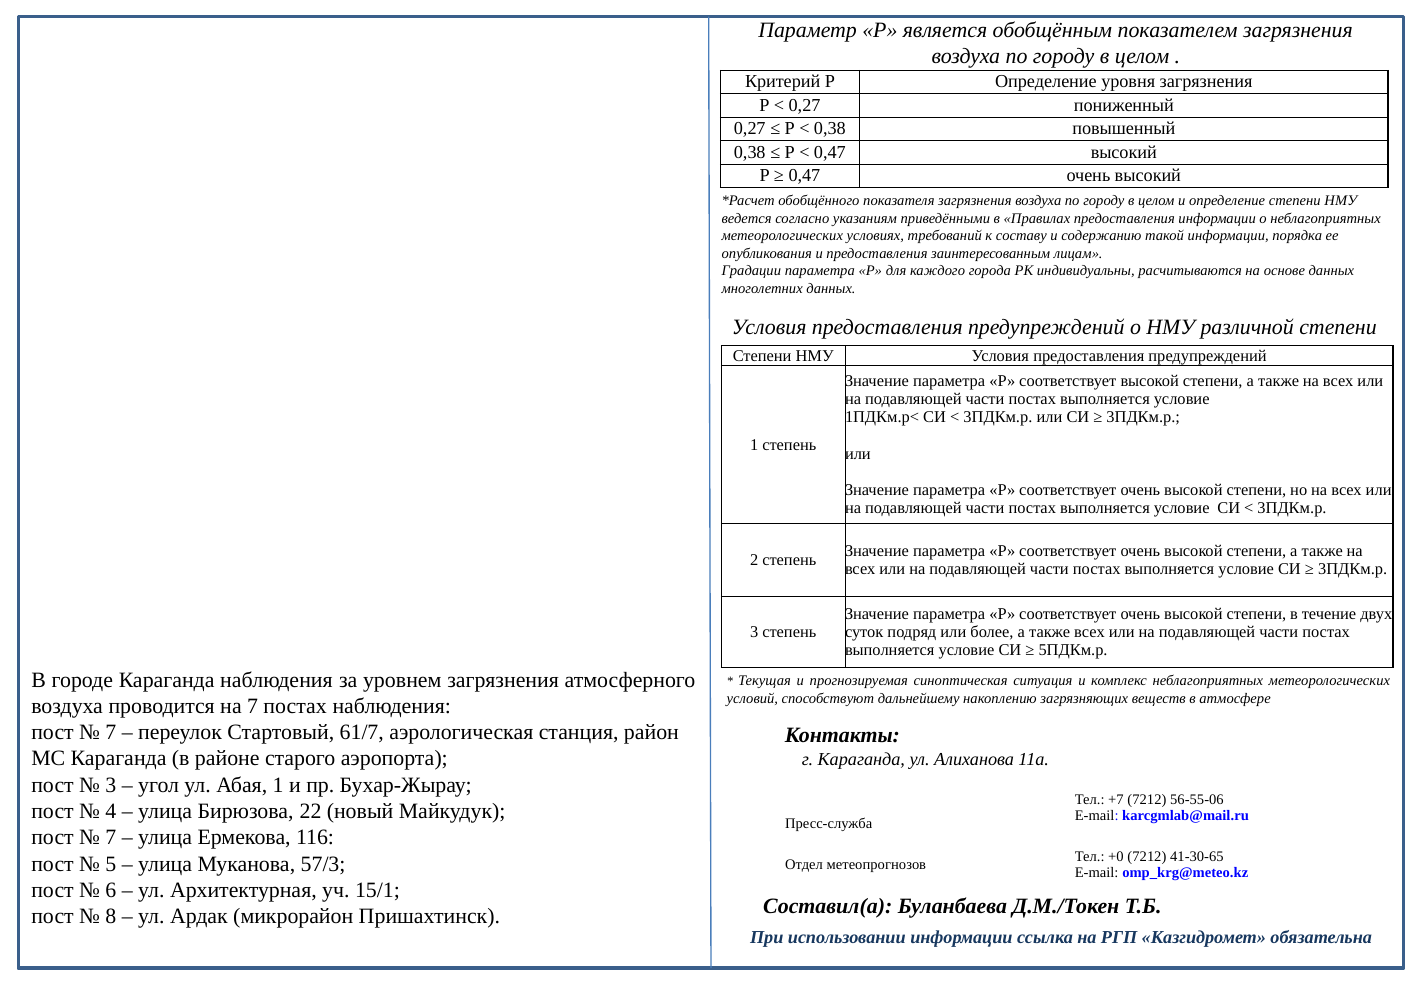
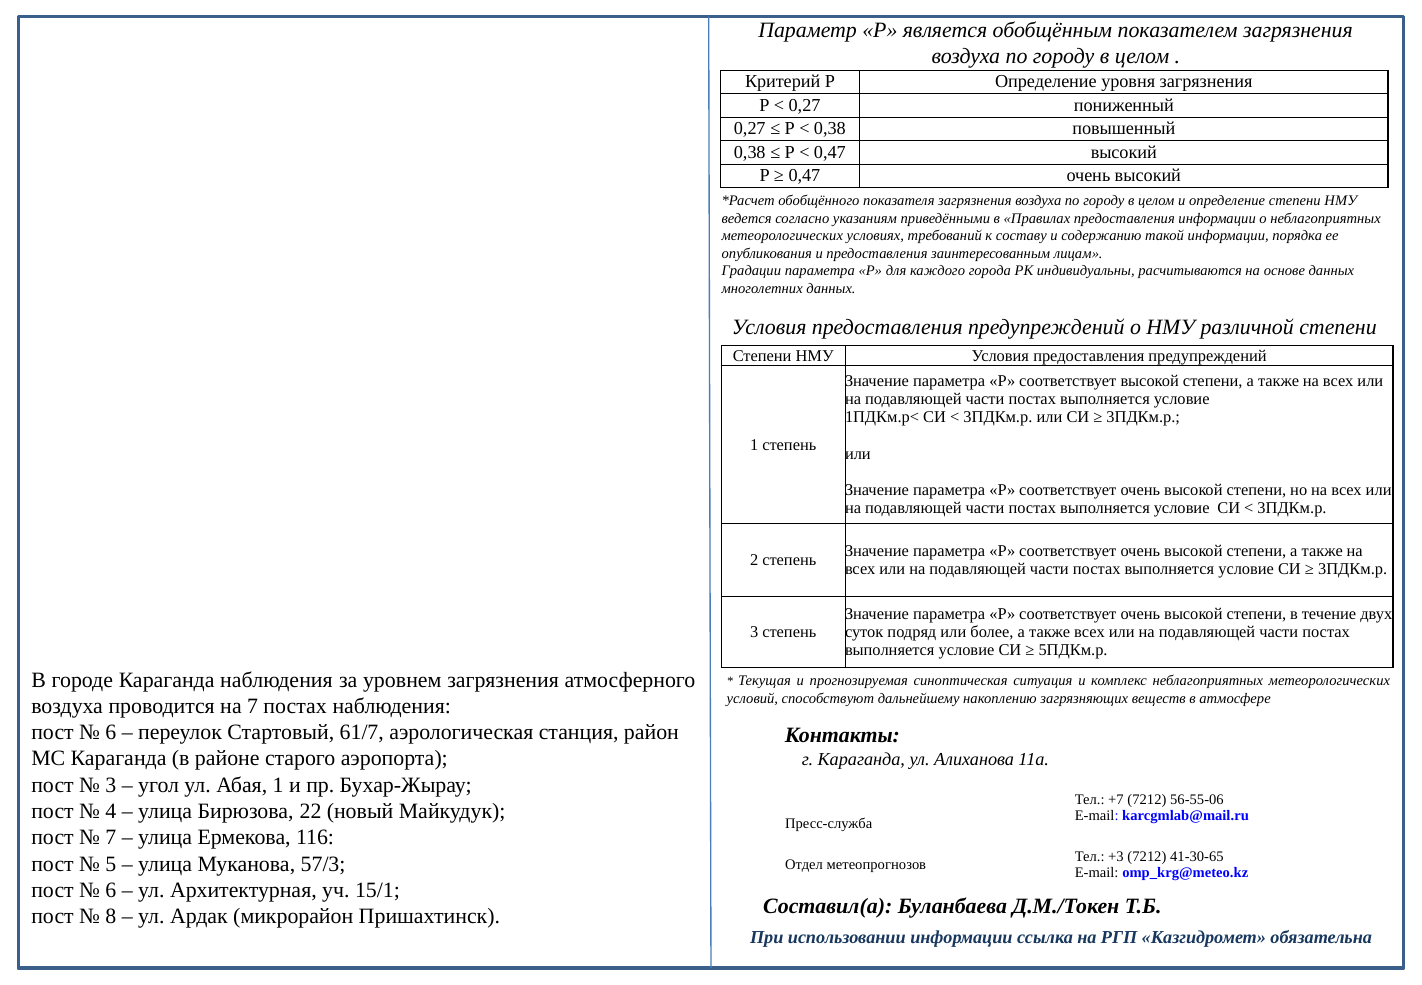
7 at (111, 732): 7 -> 6
+0: +0 -> +3
